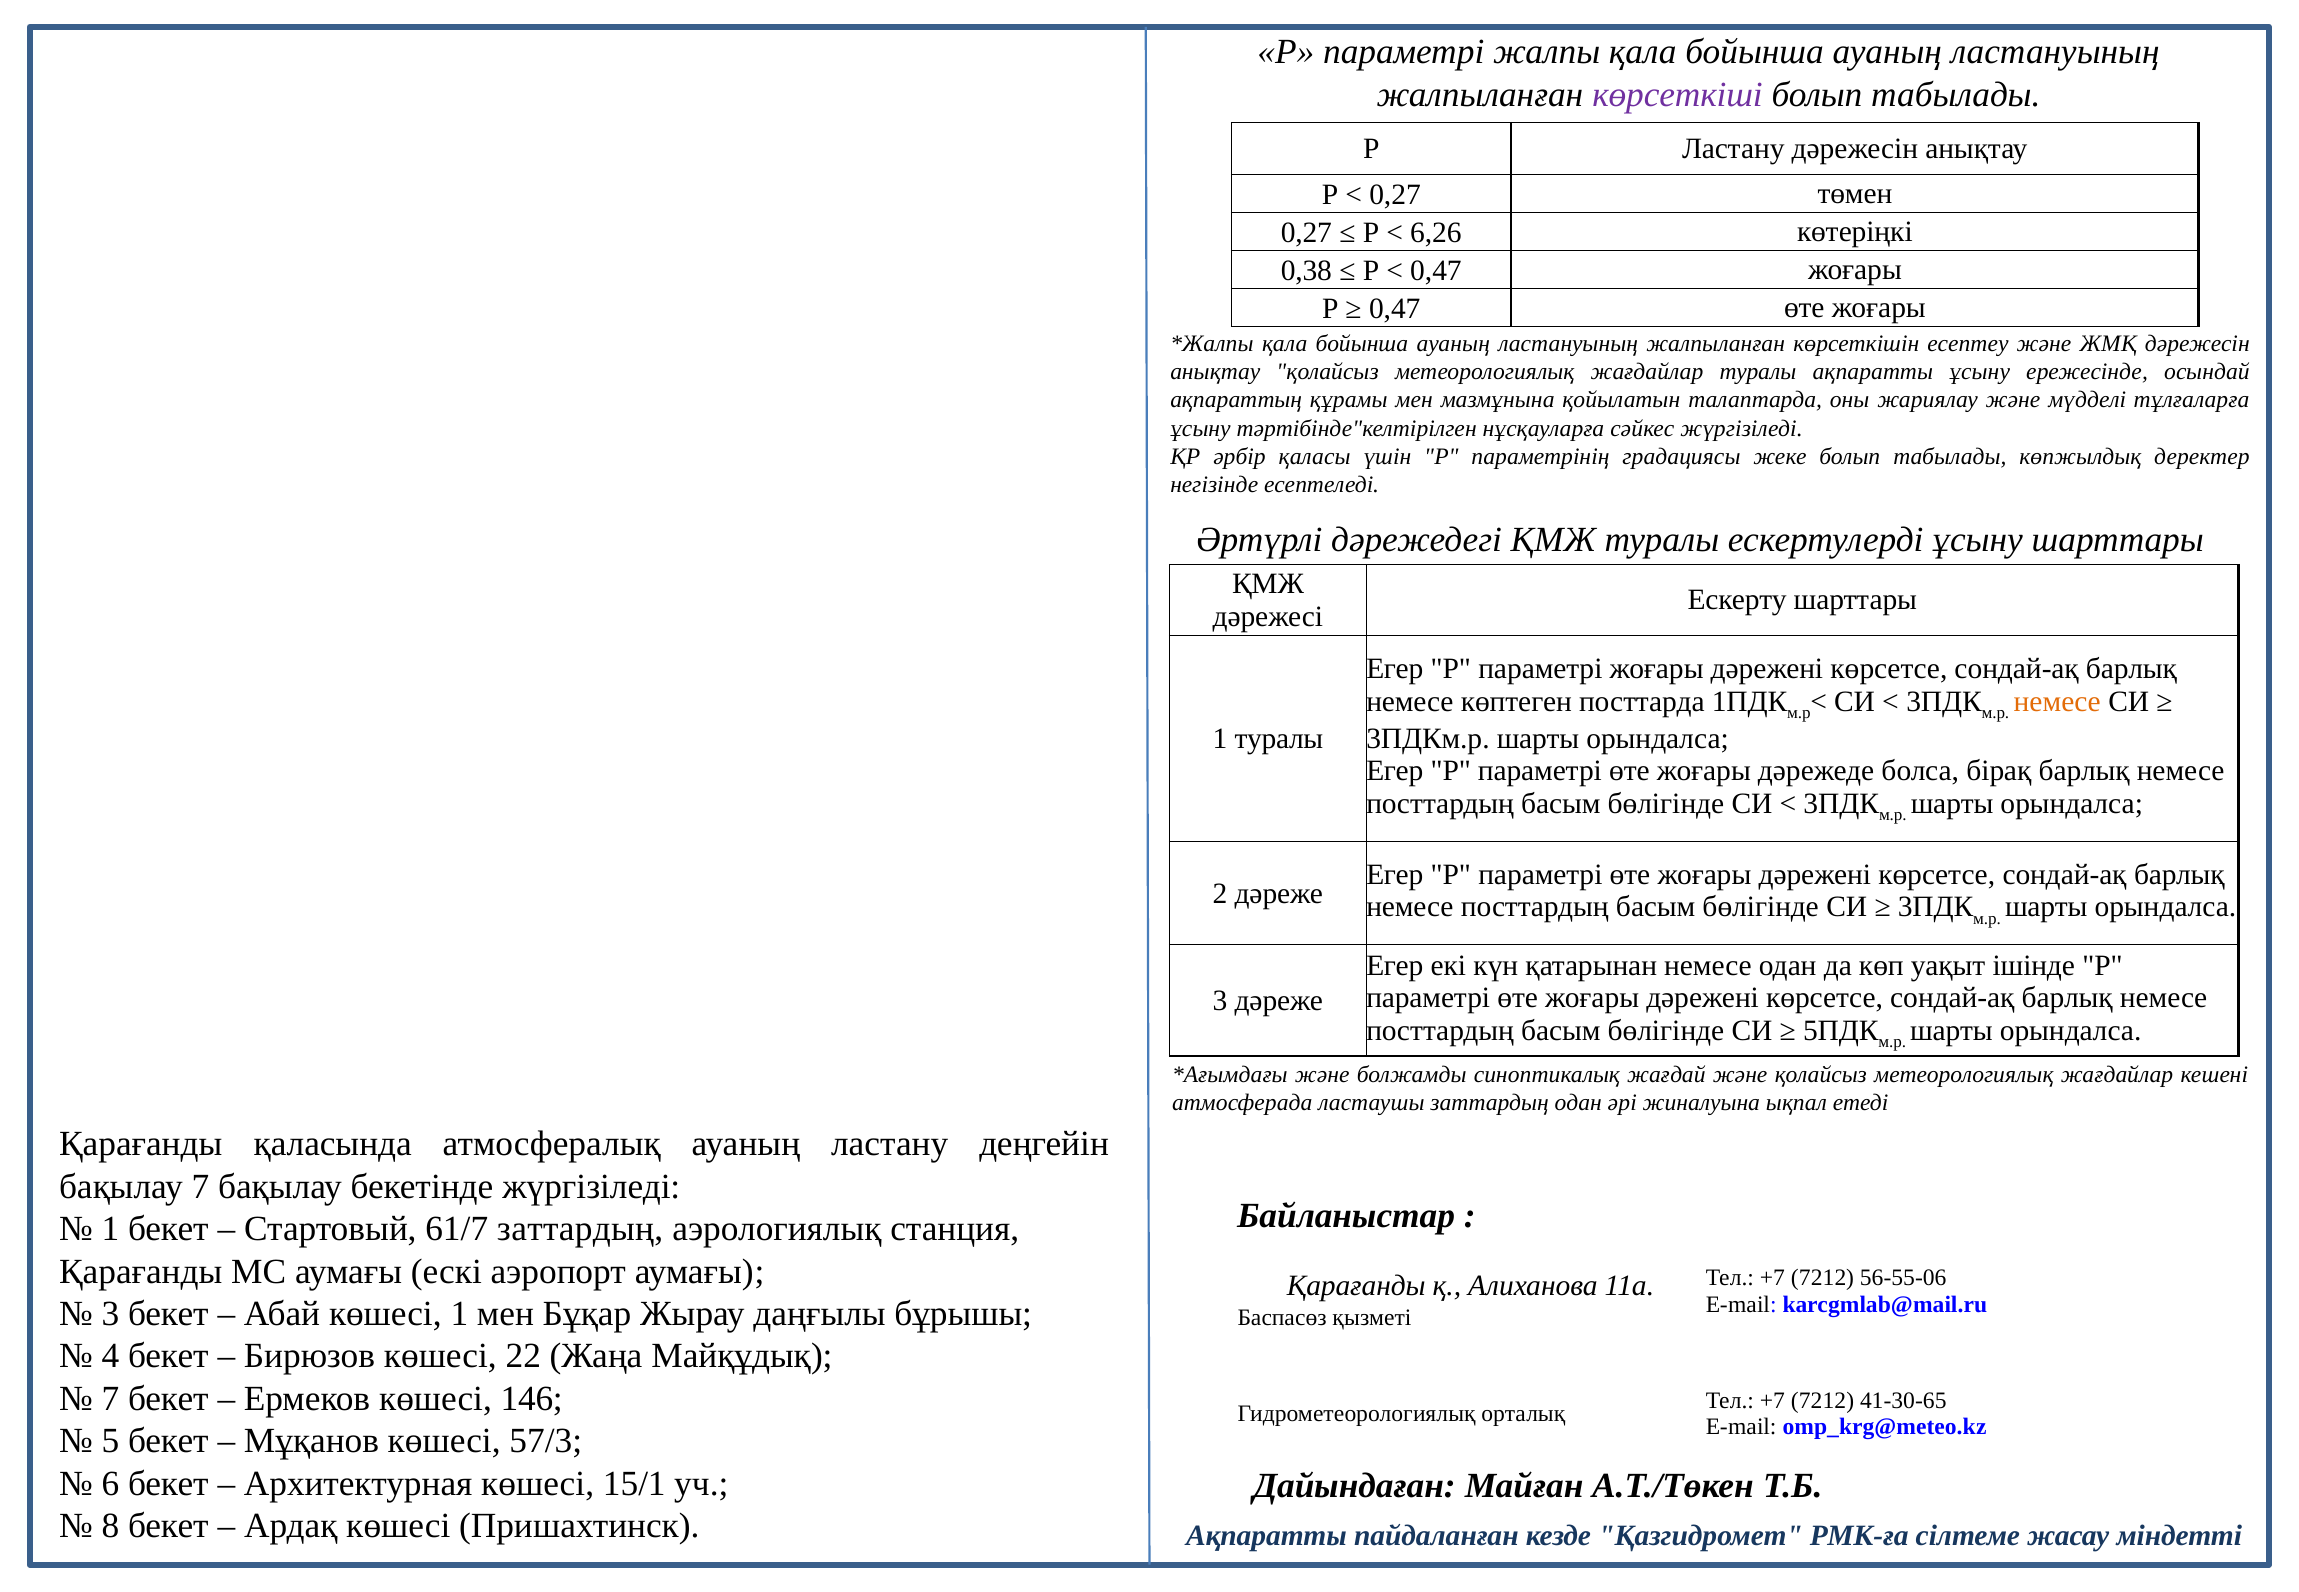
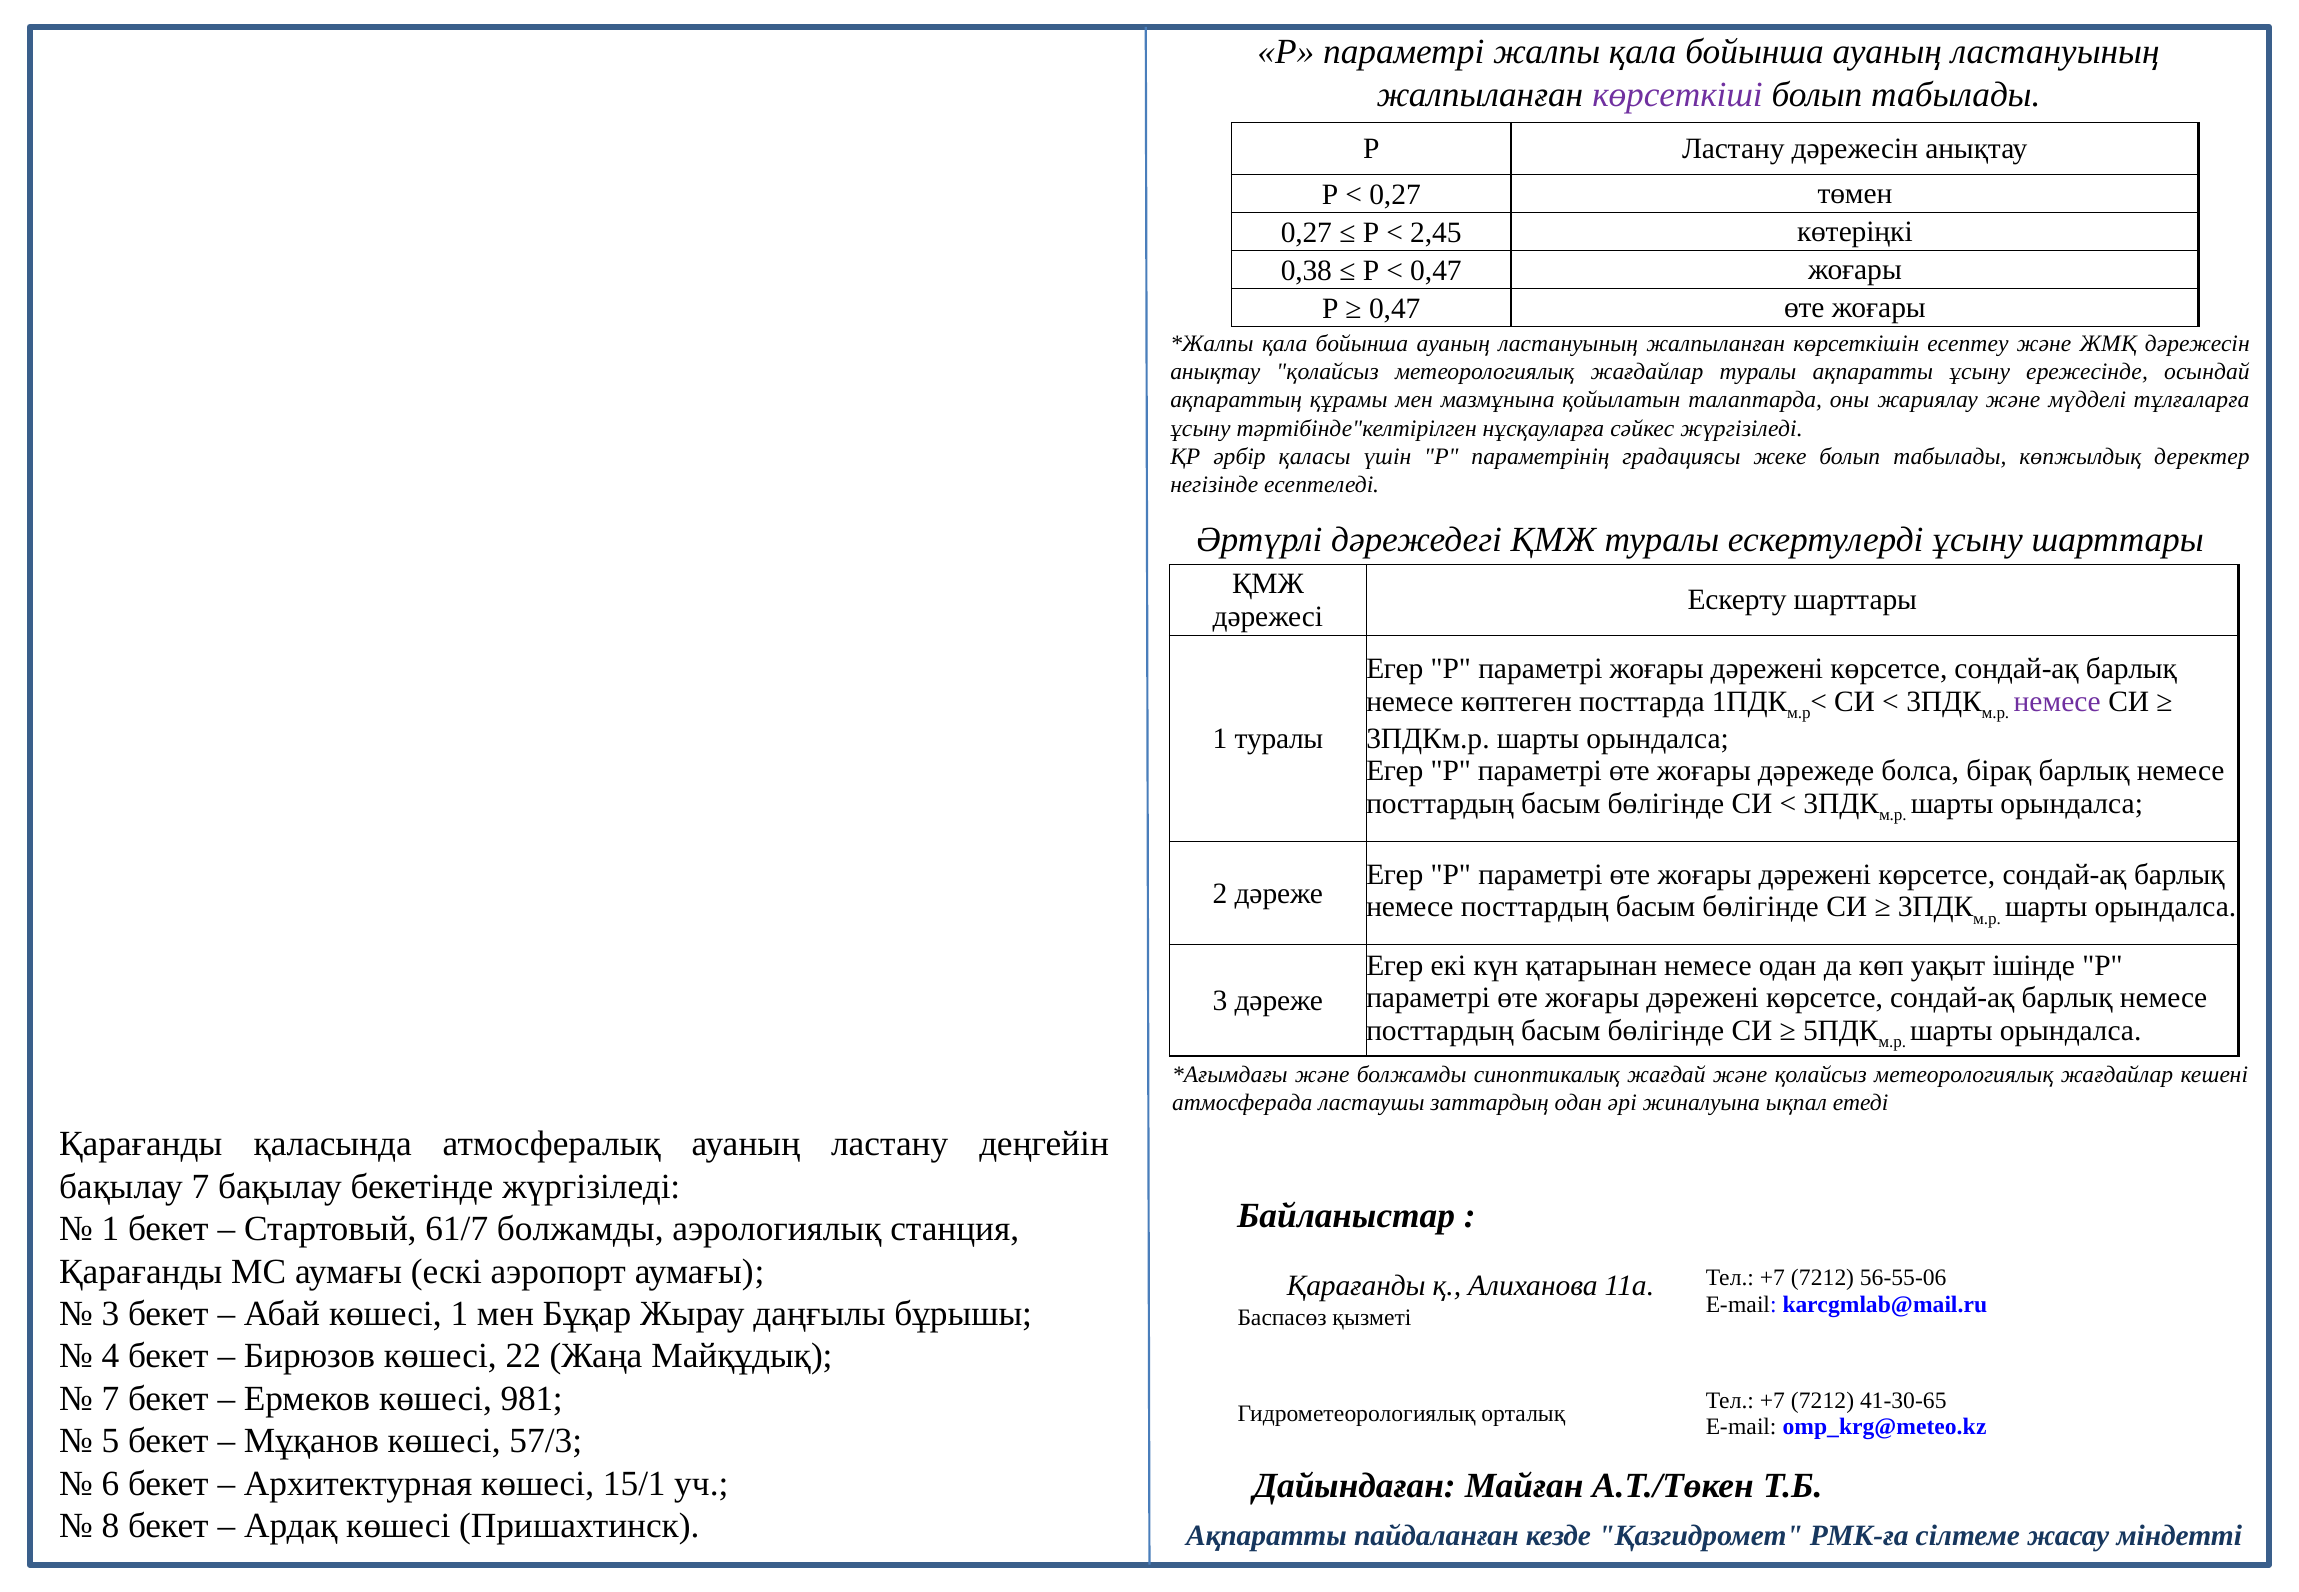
6,26: 6,26 -> 2,45
немесе at (2057, 701) colour: orange -> purple
61/7 заттардың: заттардың -> болжамды
146: 146 -> 981
